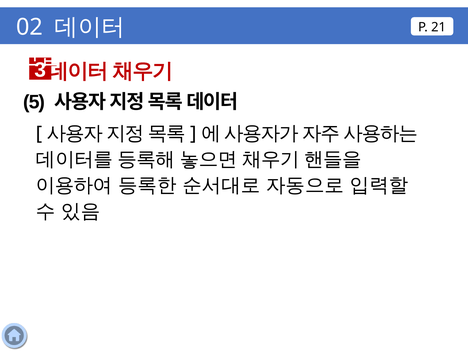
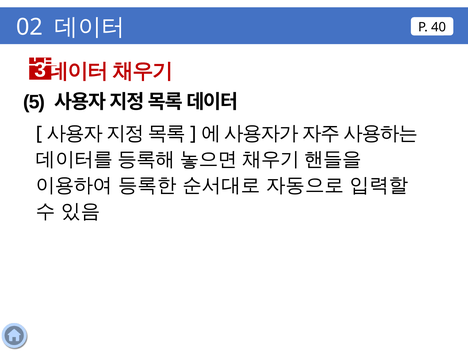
21: 21 -> 40
